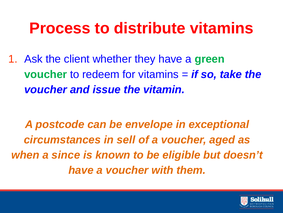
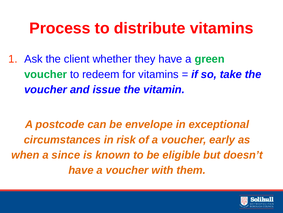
sell: sell -> risk
aged: aged -> early
